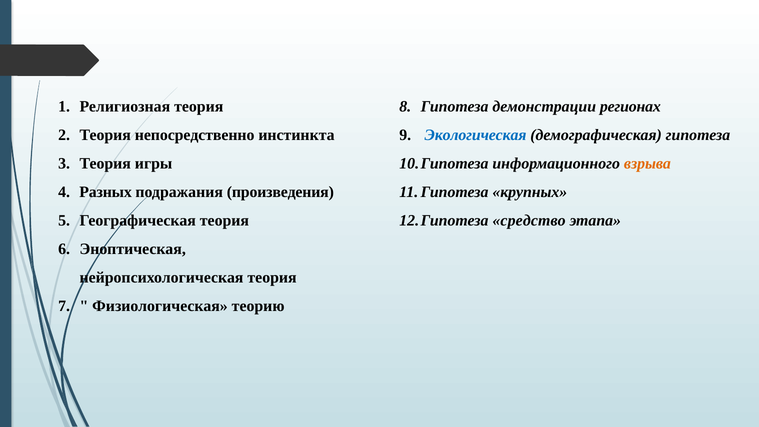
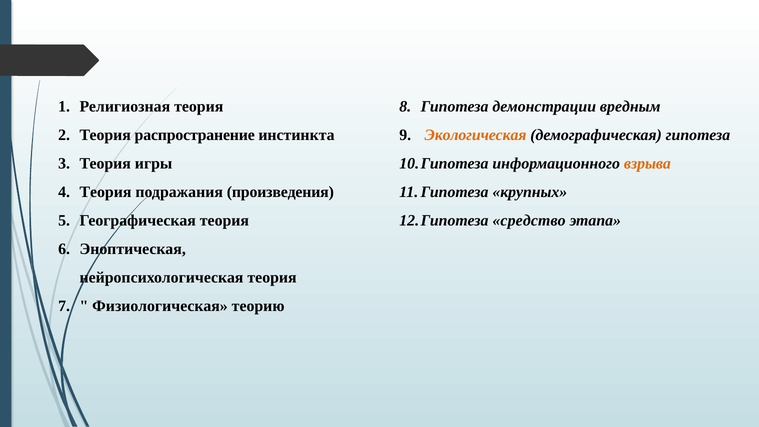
регионах: регионах -> вредным
непосредственно: непосредственно -> распространение
Экологическая colour: blue -> orange
Разных at (106, 192): Разных -> Теория
